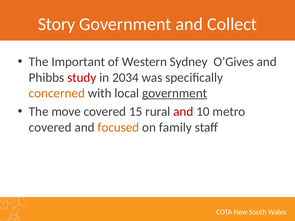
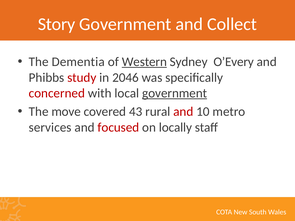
Important: Important -> Dementia
Western underline: none -> present
O’Gives: O’Gives -> O’Every
2034: 2034 -> 2046
concerned colour: orange -> red
15: 15 -> 43
covered at (50, 127): covered -> services
focused colour: orange -> red
family: family -> locally
